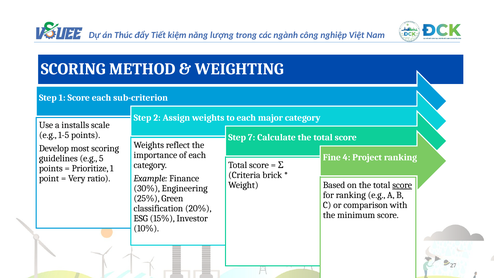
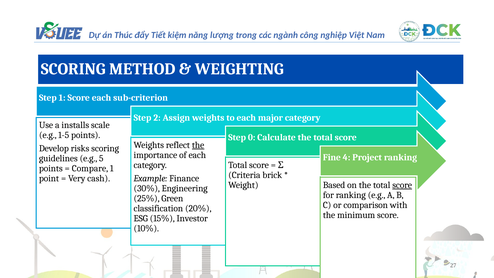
7: 7 -> 0
the at (198, 145) underline: none -> present
most: most -> risks
Prioritize: Prioritize -> Compare
ratio: ratio -> cash
